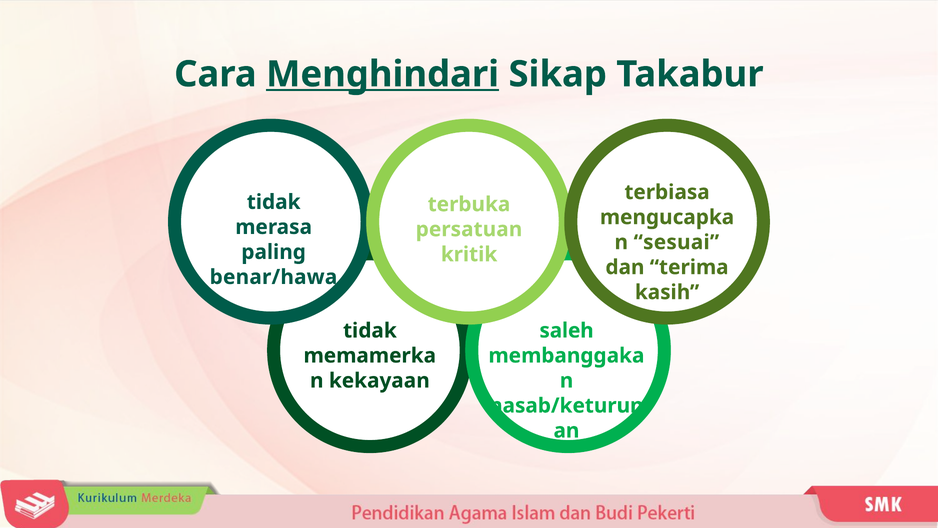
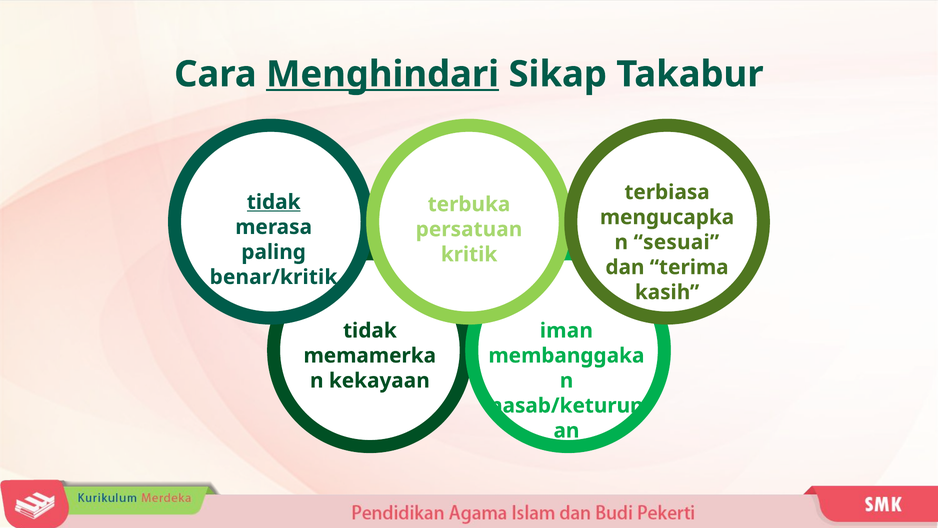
tidak at (274, 202) underline: none -> present
benar/hawa: benar/hawa -> benar/kritik
saleh: saleh -> iman
